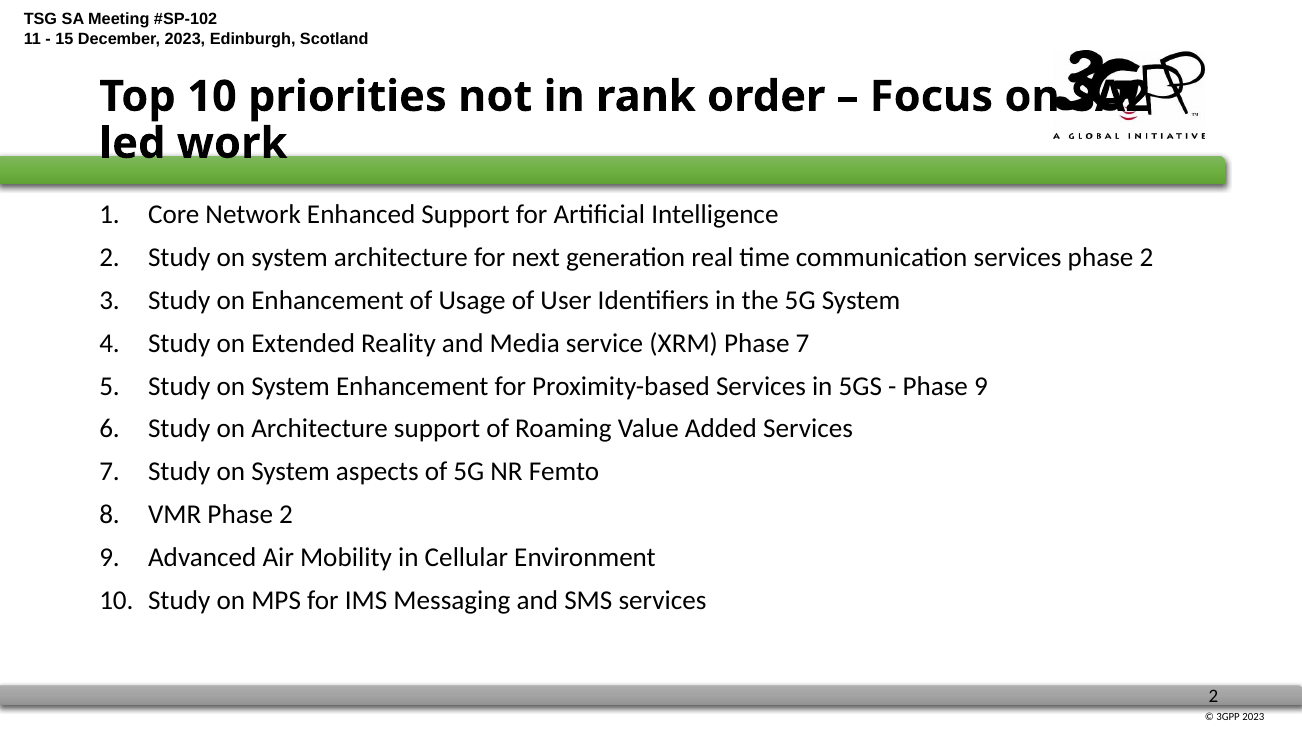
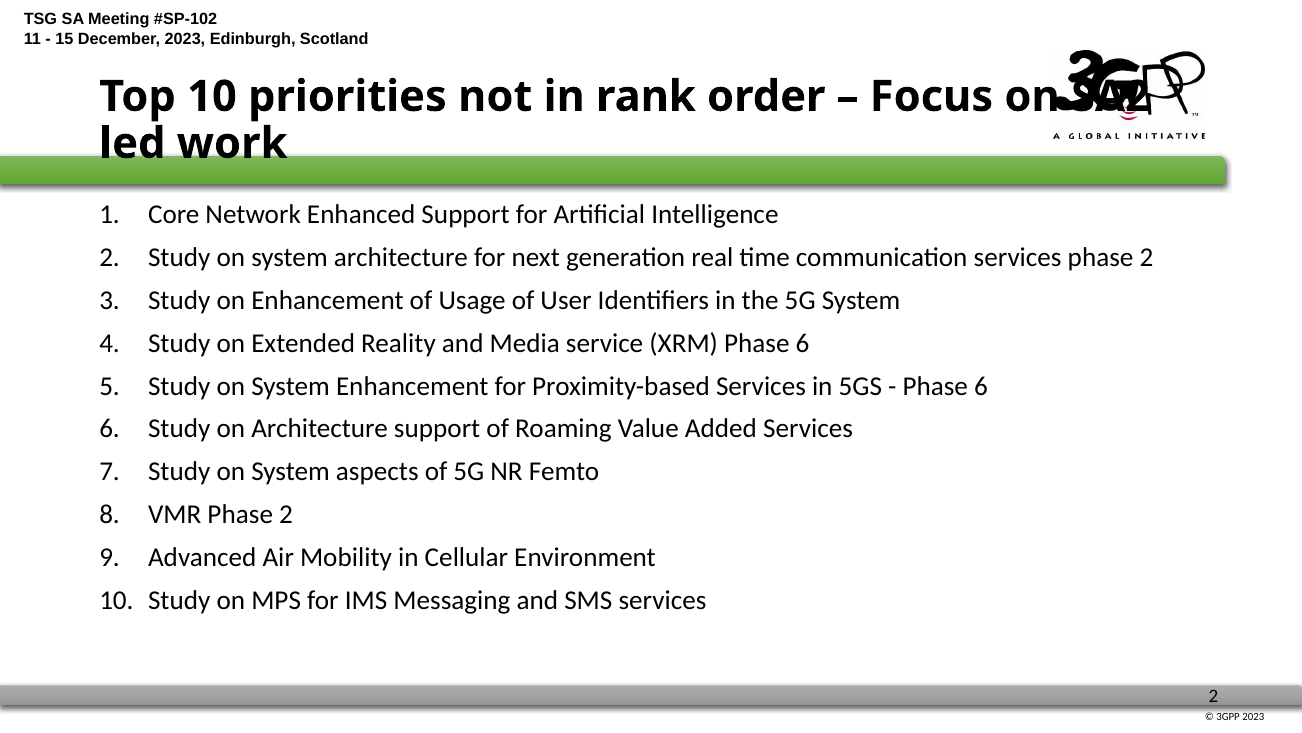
XRM Phase 7: 7 -> 6
9 at (981, 386): 9 -> 6
